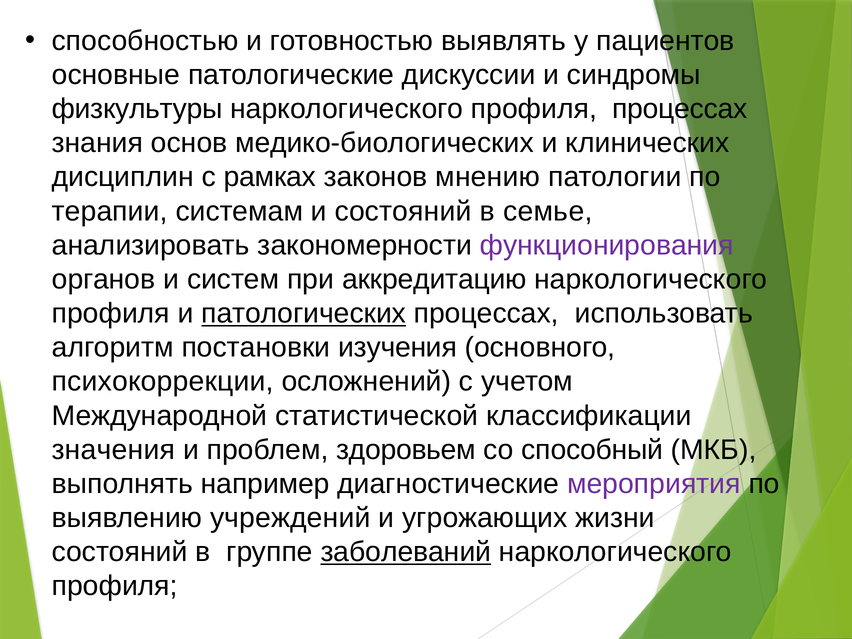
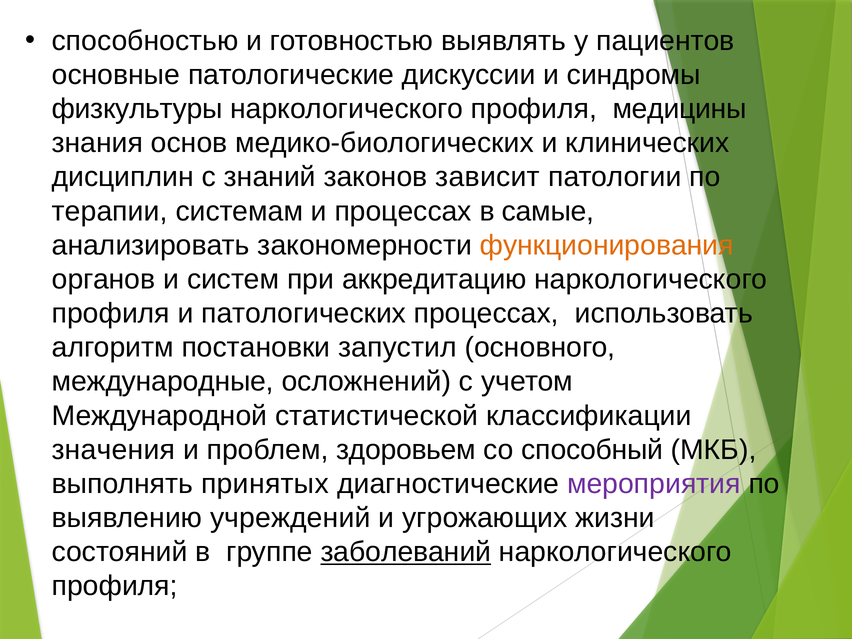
профиля процессах: процессах -> медицины
рамках: рамках -> знаний
мнению: мнению -> зависит
и состояний: состояний -> процессах
семье: семье -> самые
функционирования colour: purple -> orange
патологических underline: present -> none
изучения: изучения -> запустил
психокоррекции: психокоррекции -> международные
например: например -> принятых
